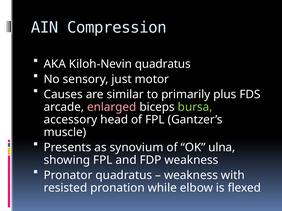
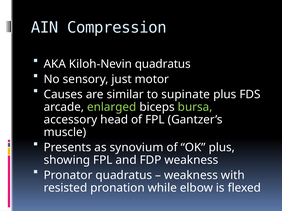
primarily: primarily -> supinate
enlarged colour: pink -> light green
OK ulna: ulna -> plus
